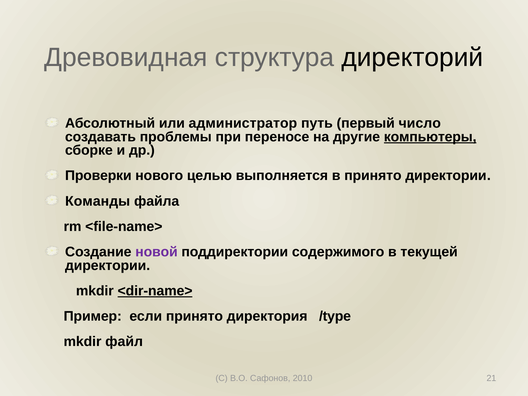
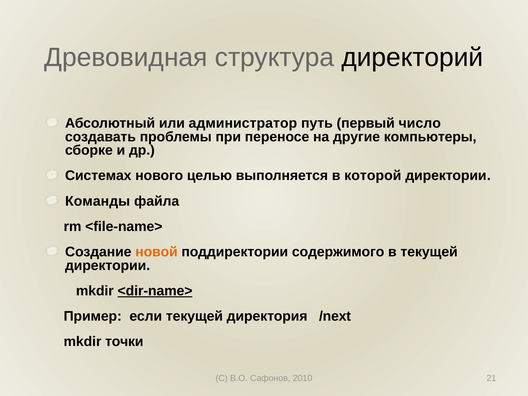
компьютеры underline: present -> none
Проверки: Проверки -> Системах
в принято: принято -> которой
новой colour: purple -> orange
если принято: принято -> текущей
/type: /type -> /next
файл: файл -> точки
